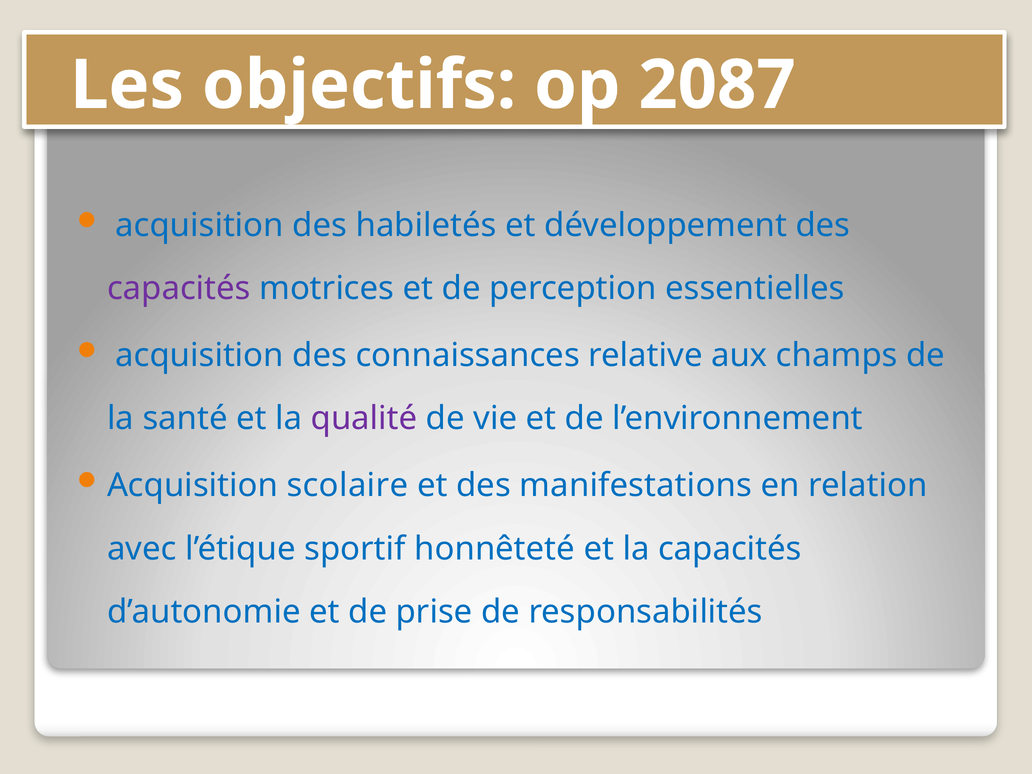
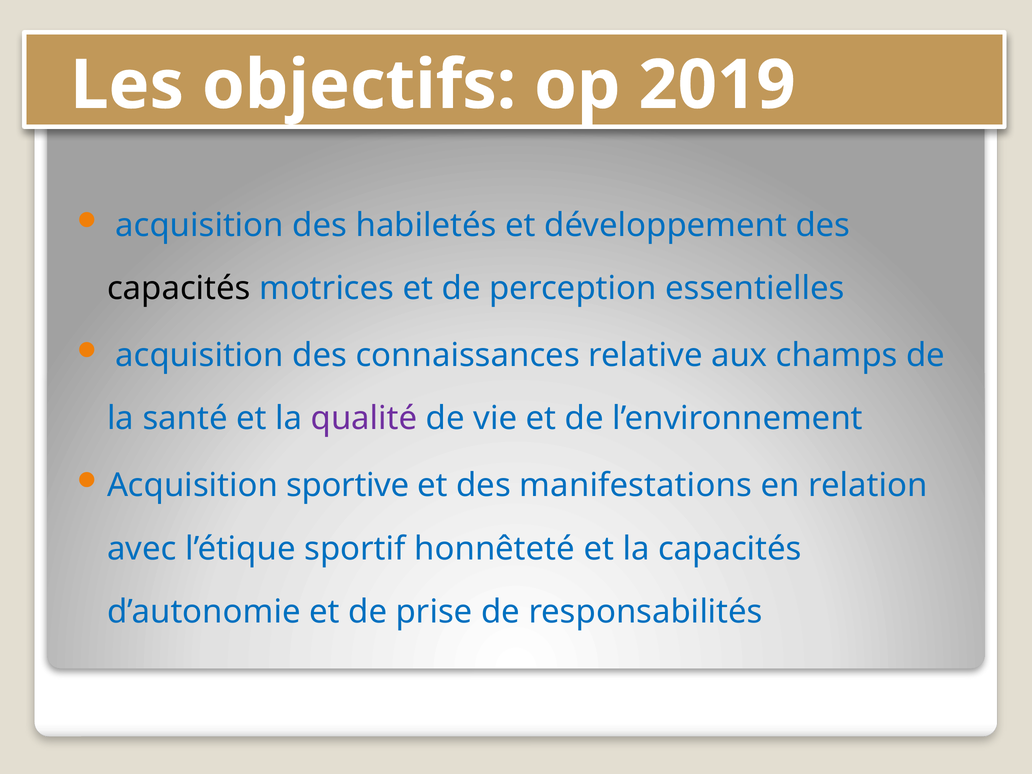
2087: 2087 -> 2019
capacités at (179, 289) colour: purple -> black
scolaire: scolaire -> sportive
